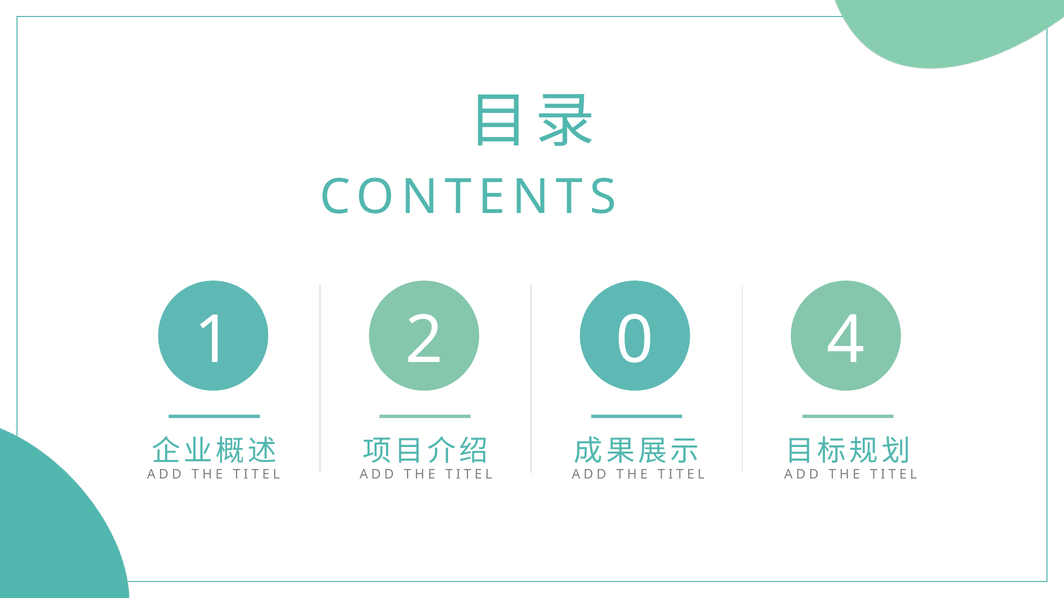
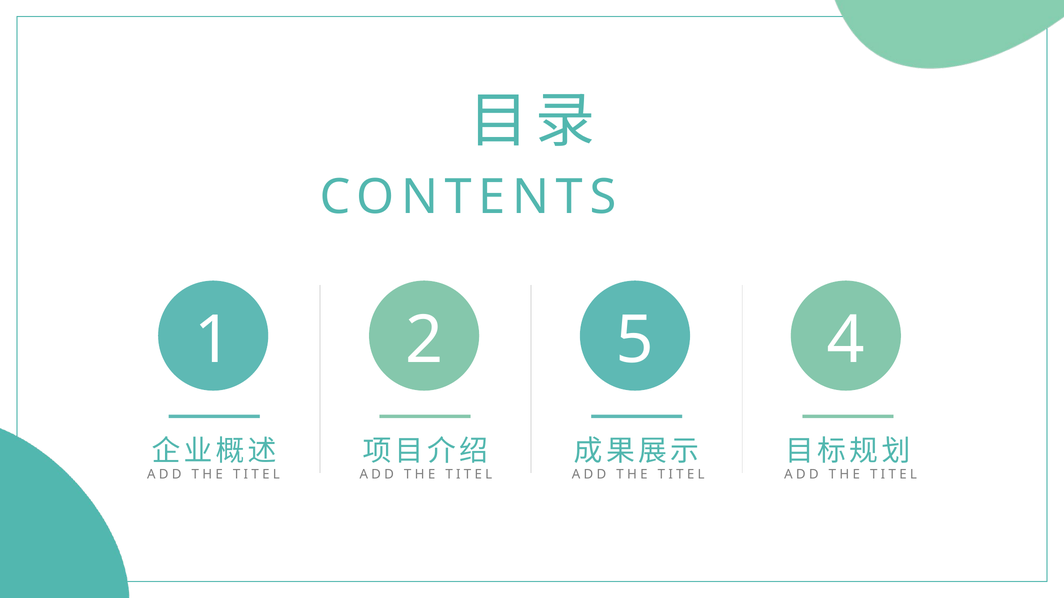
0: 0 -> 5
